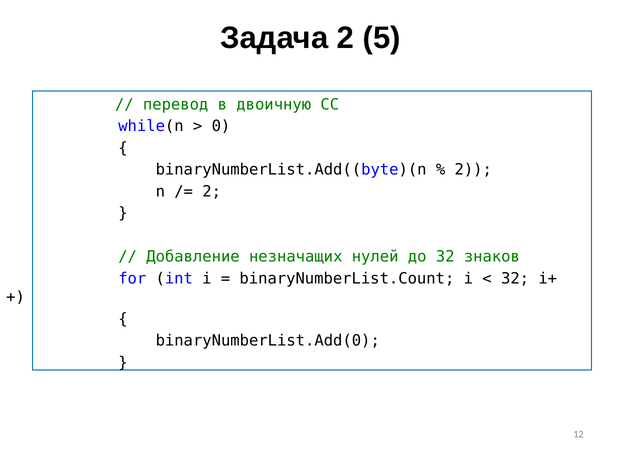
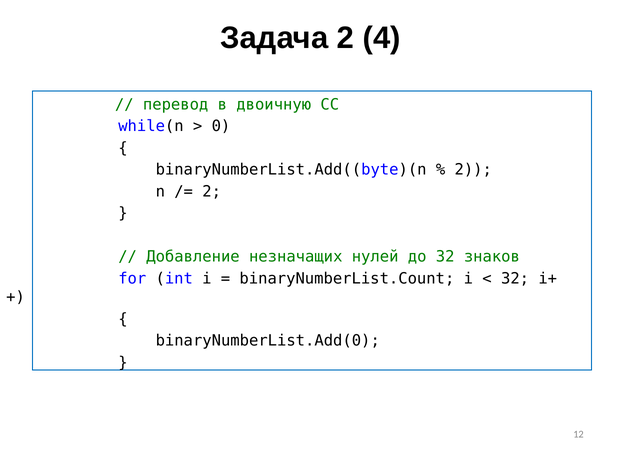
5: 5 -> 4
